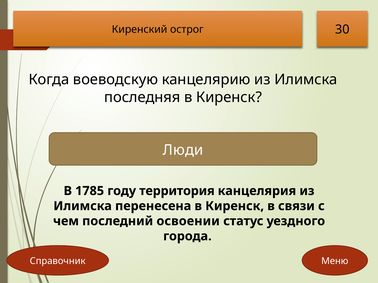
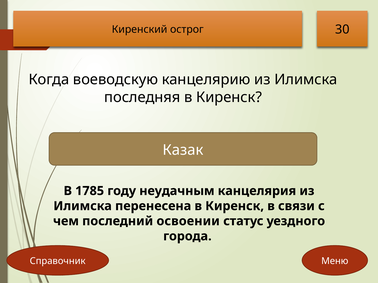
Люди: Люди -> Казак
территория: территория -> неудачным
